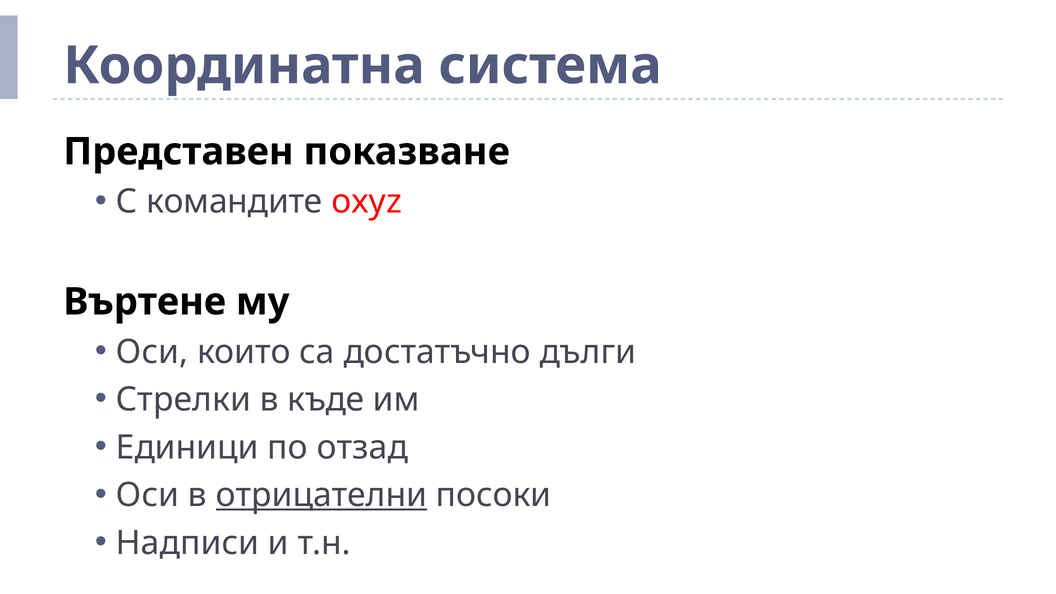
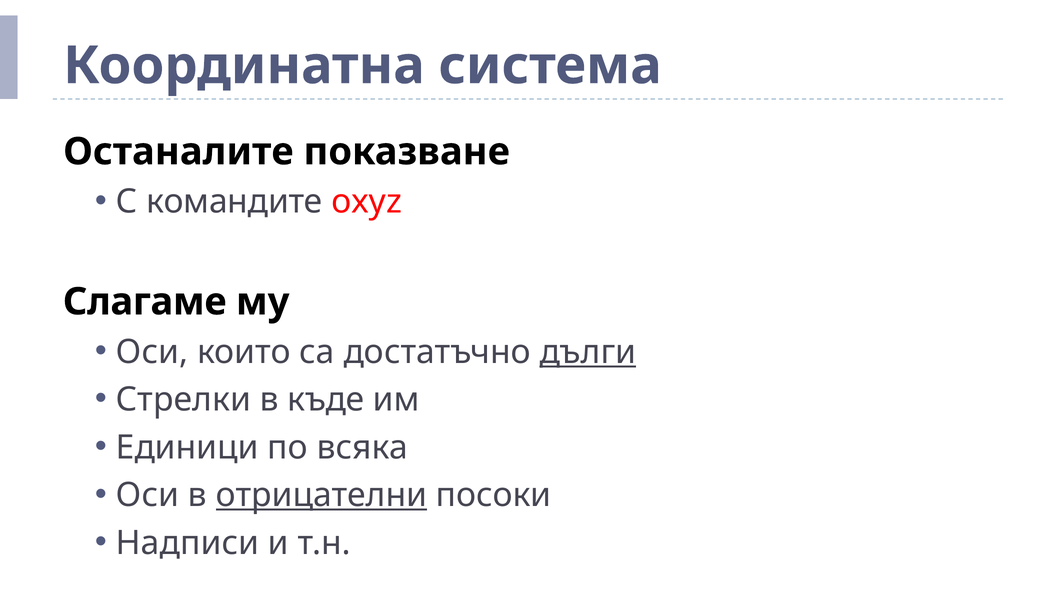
Представен: Представен -> Останалите
Въртене: Въртене -> Слагаме
дълги underline: none -> present
отзад: отзад -> всяка
